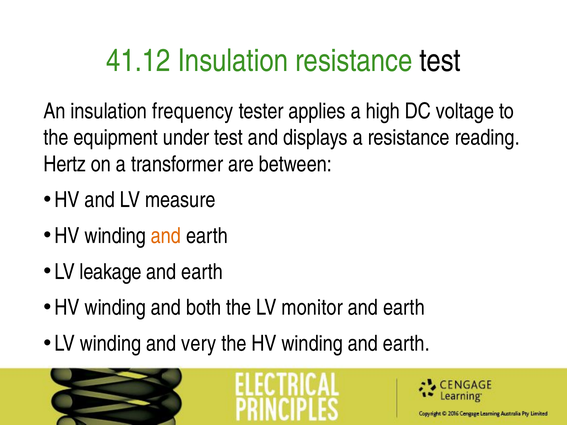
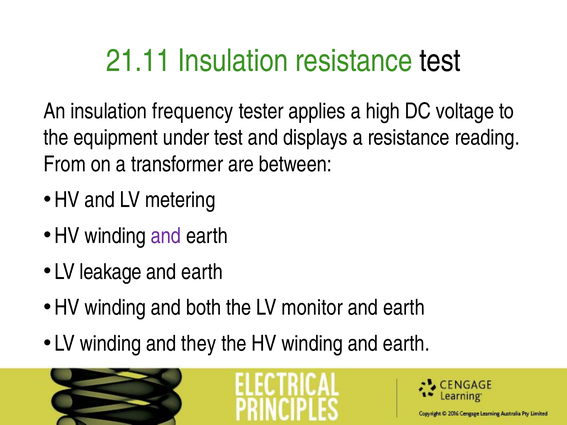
41.12: 41.12 -> 21.11
Hertz: Hertz -> From
measure: measure -> metering
and at (166, 236) colour: orange -> purple
very: very -> they
